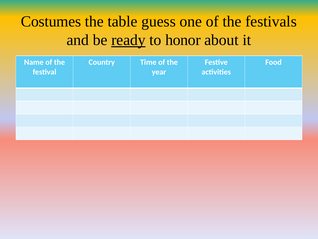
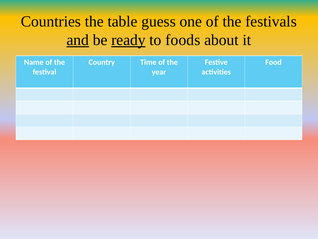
Costumes: Costumes -> Countries
and underline: none -> present
honor: honor -> foods
